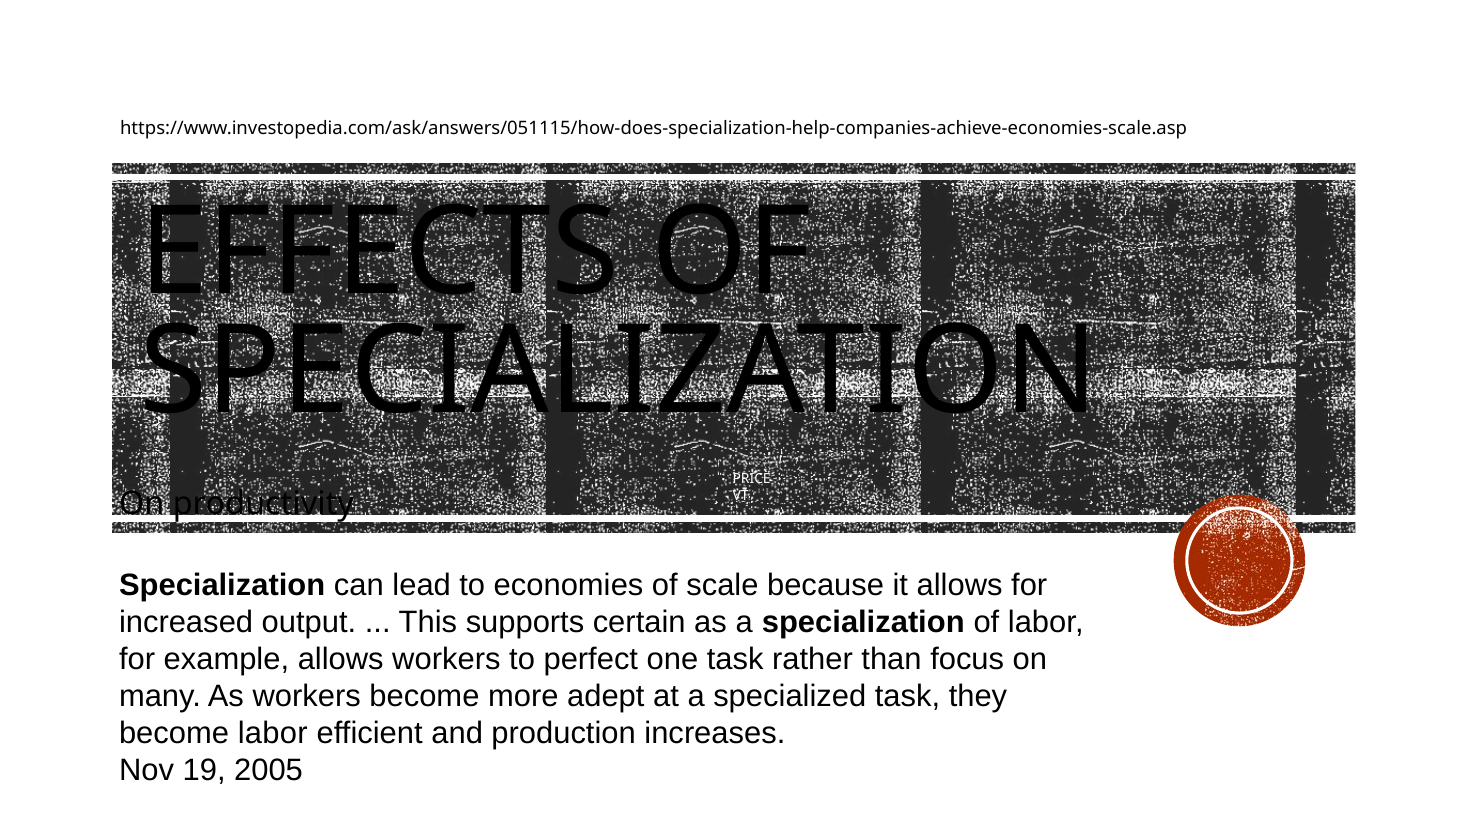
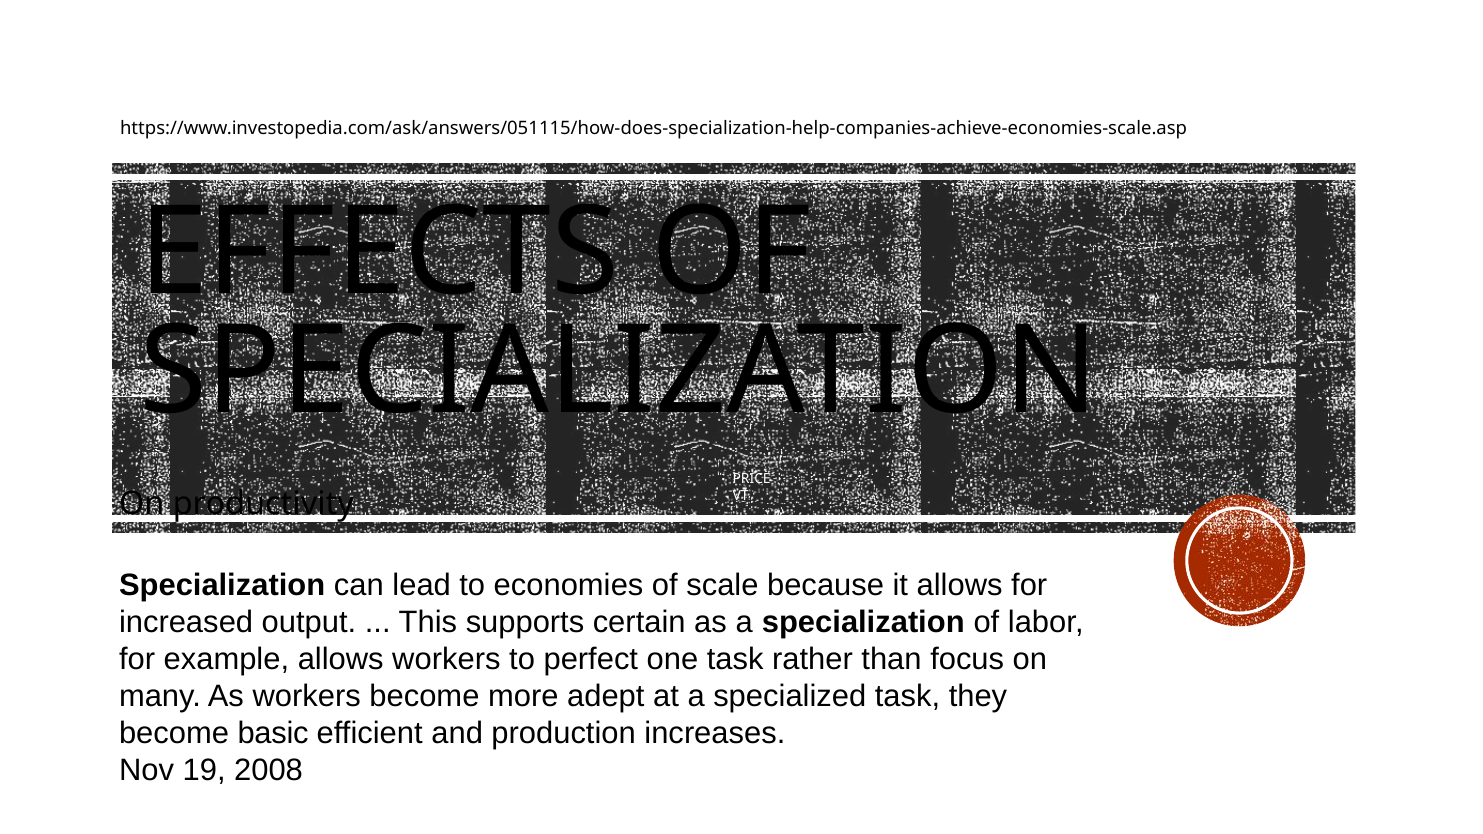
become labor: labor -> basic
2005: 2005 -> 2008
